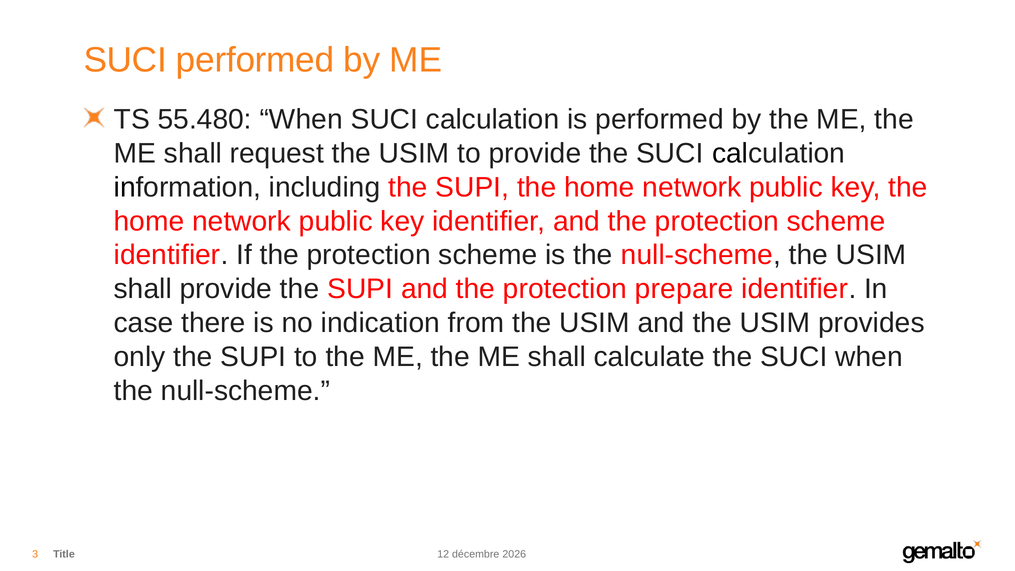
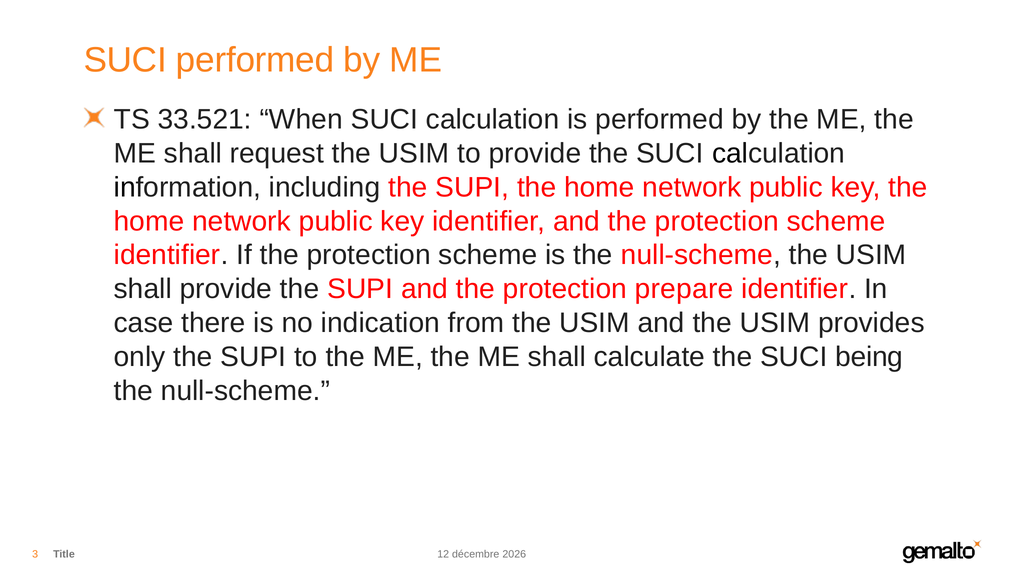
55.480: 55.480 -> 33.521
SUCI when: when -> being
